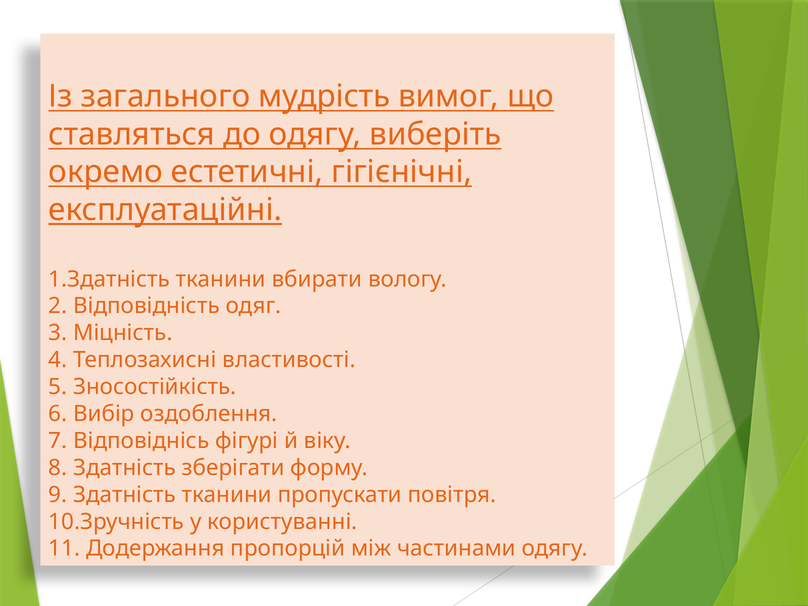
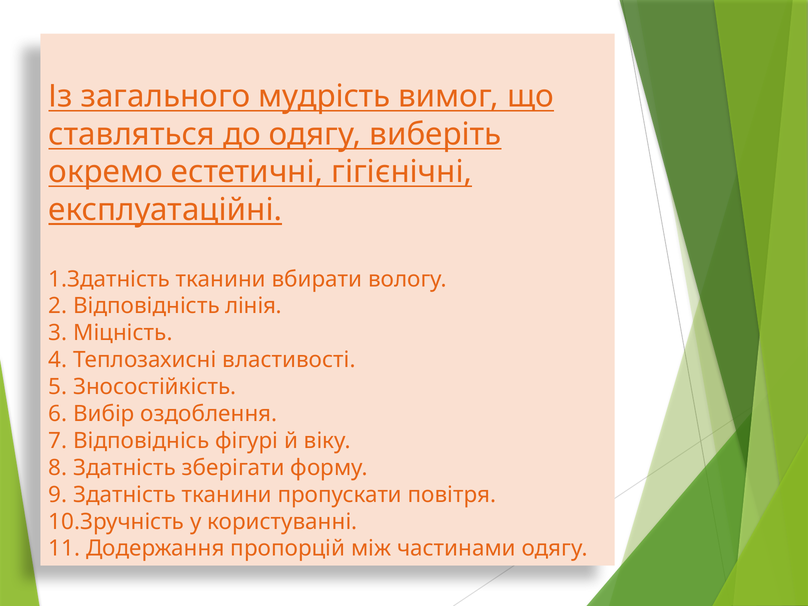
одяг: одяг -> лінія
